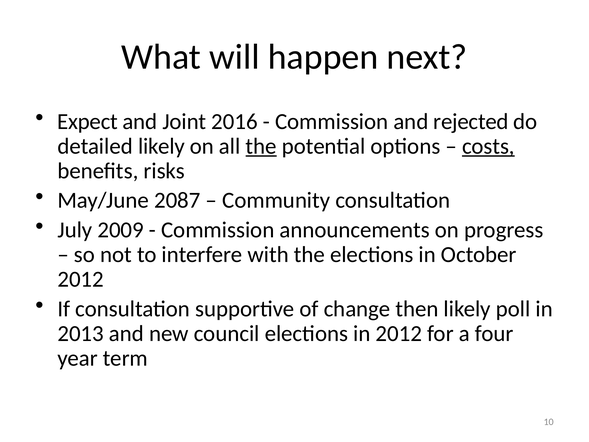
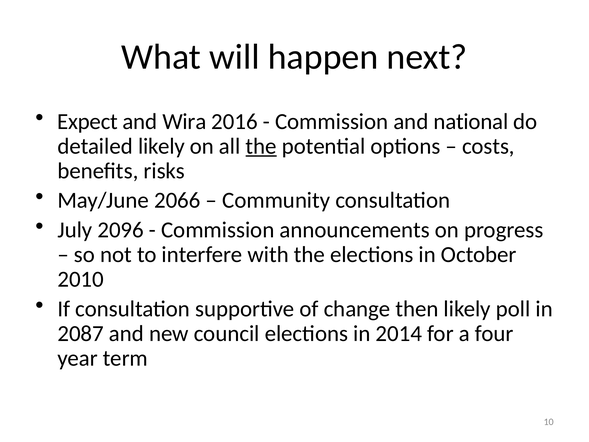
Joint: Joint -> Wira
rejected: rejected -> national
costs underline: present -> none
2087: 2087 -> 2066
2009: 2009 -> 2096
2012 at (81, 279): 2012 -> 2010
2013: 2013 -> 2087
in 2012: 2012 -> 2014
